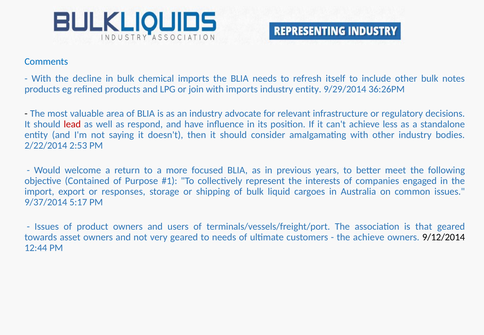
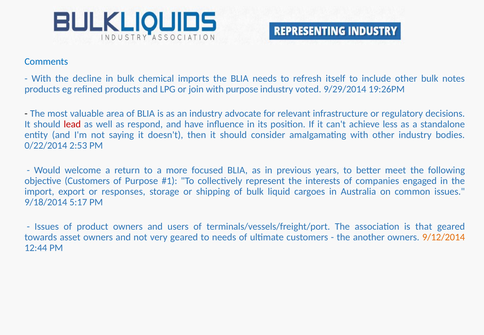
with imports: imports -> purpose
industry entity: entity -> voted
36:26PM: 36:26PM -> 19:26PM
2/22/2014: 2/22/2014 -> 0/22/2014
objective Contained: Contained -> Customers
9/37/2014: 9/37/2014 -> 9/18/2014
the achieve: achieve -> another
9/12/2014 colour: black -> orange
